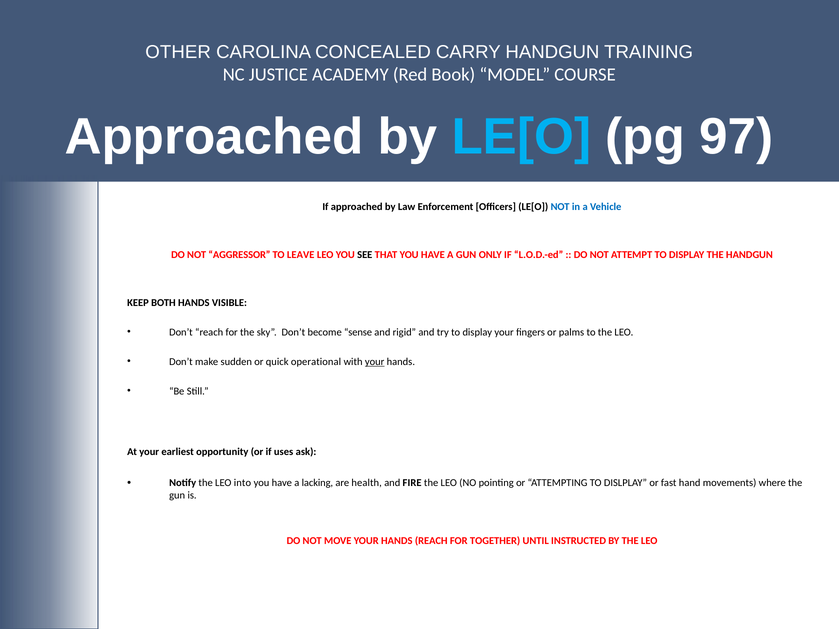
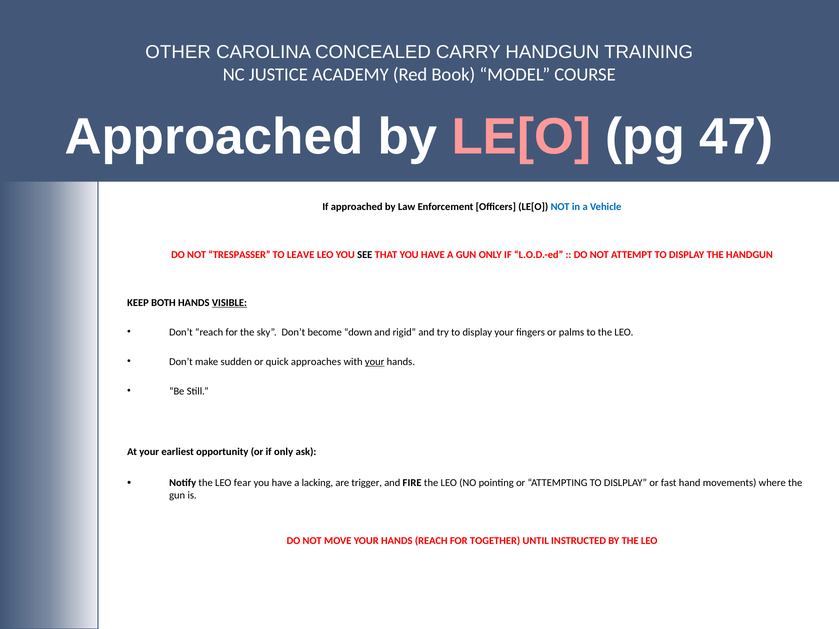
LE[O at (521, 137) colour: light blue -> pink
97: 97 -> 47
AGGRESSOR: AGGRESSOR -> TRESPASSER
VISIBLE underline: none -> present
sense: sense -> down
operational: operational -> approaches
if uses: uses -> only
into: into -> fear
health: health -> trigger
